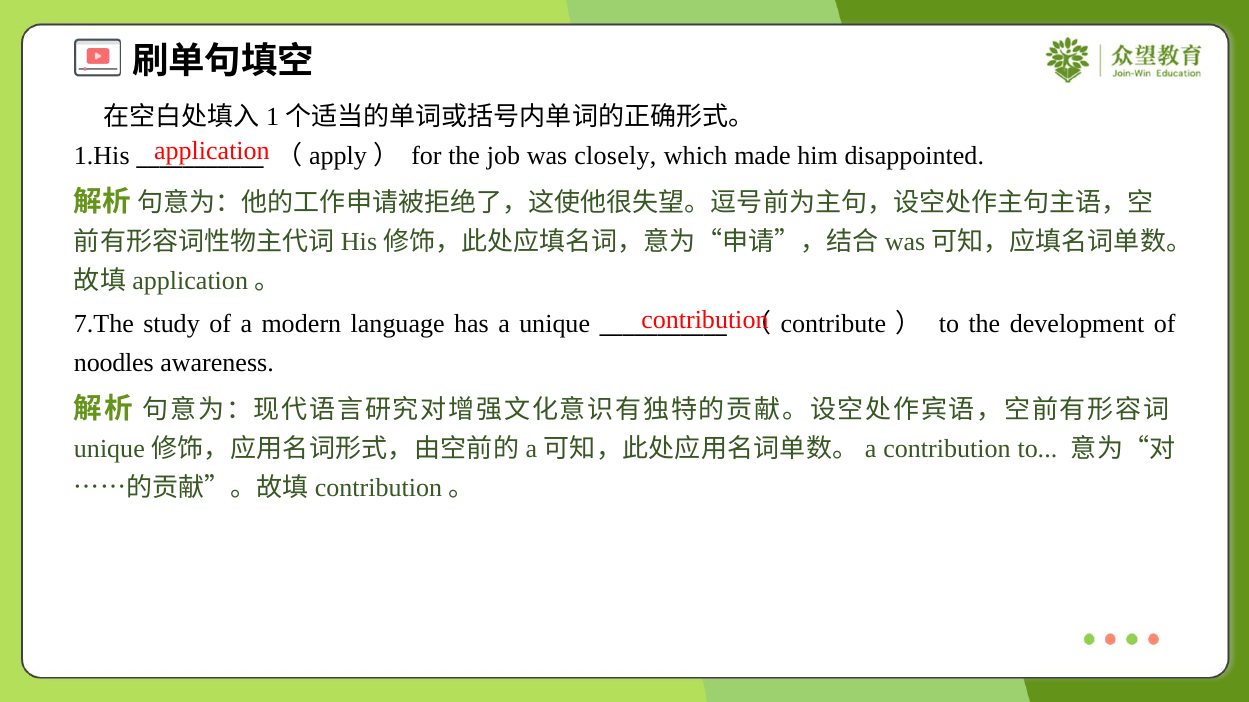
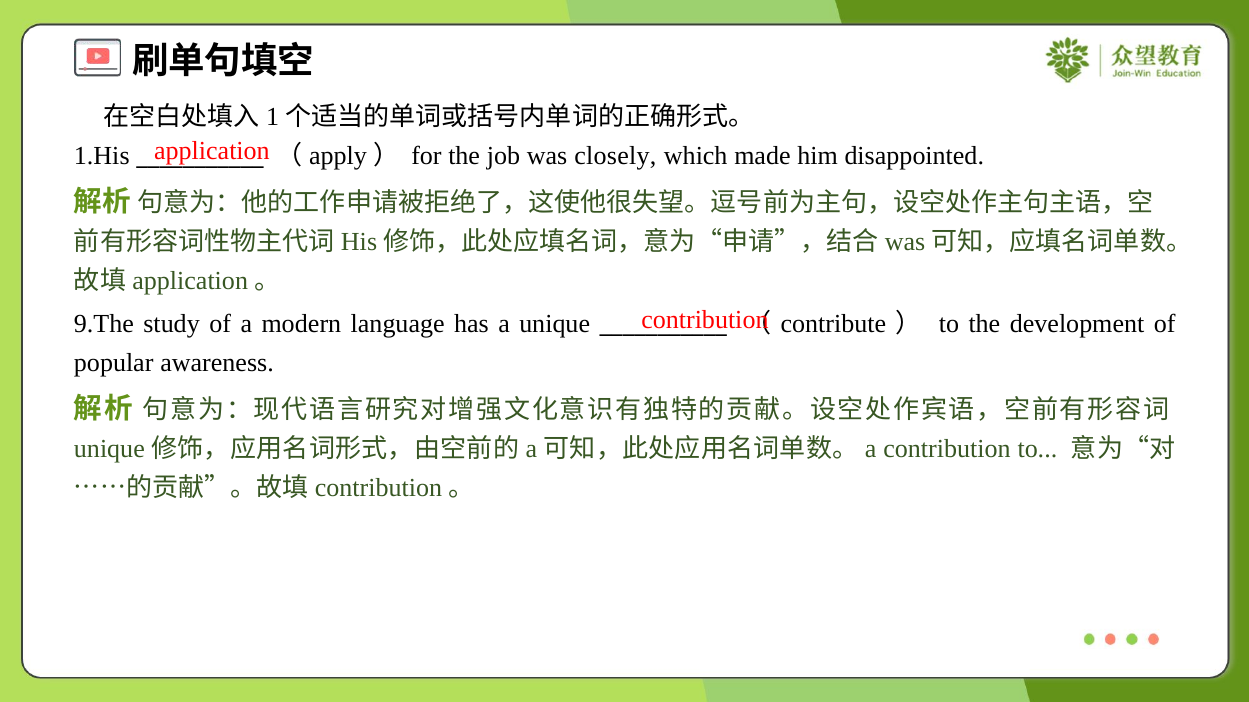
7.The: 7.The -> 9.The
noodles: noodles -> popular
